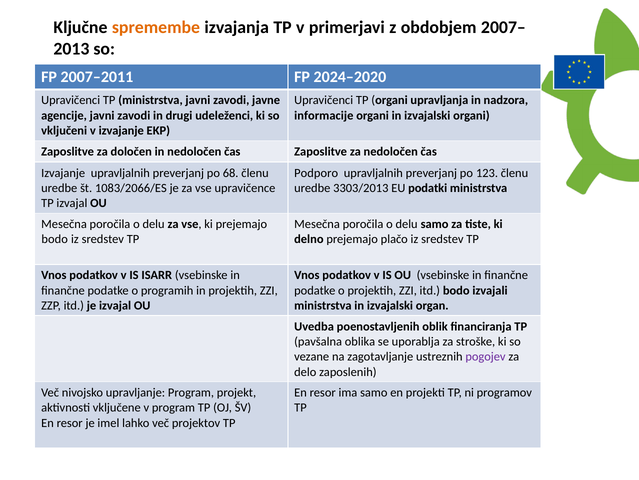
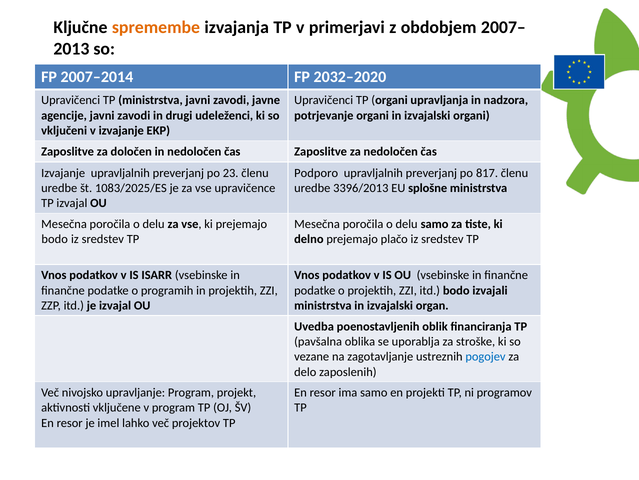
2007–2011: 2007–2011 -> 2007–2014
2024–2020: 2024–2020 -> 2032–2020
informacije: informacije -> potrjevanje
68: 68 -> 23
123: 123 -> 817
1083/2066/ES: 1083/2066/ES -> 1083/2025/ES
3303/2013: 3303/2013 -> 3396/2013
podatki: podatki -> splošne
pogojev colour: purple -> blue
